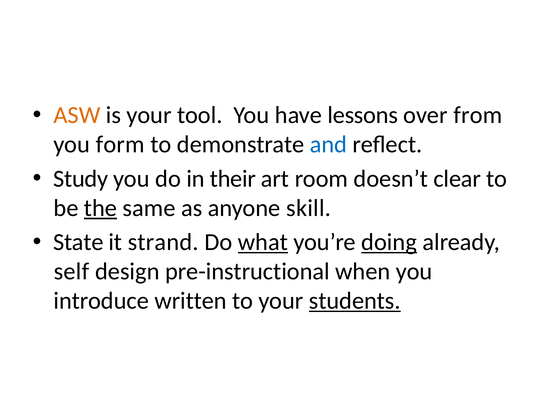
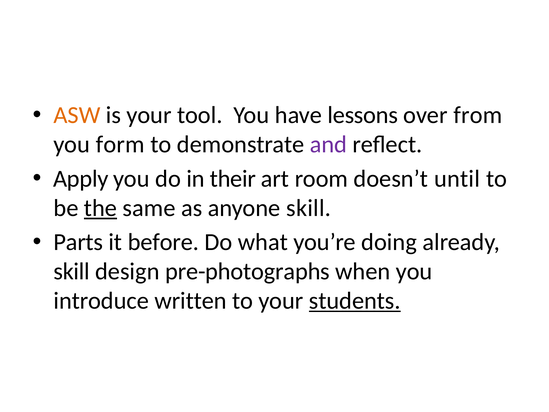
and colour: blue -> purple
Study: Study -> Apply
clear: clear -> until
State: State -> Parts
strand: strand -> before
what underline: present -> none
doing underline: present -> none
self at (71, 271): self -> skill
pre-instructional: pre-instructional -> pre-photographs
